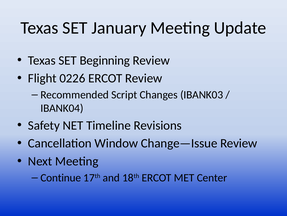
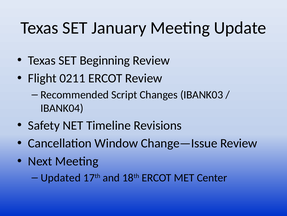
0226: 0226 -> 0211
Continue: Continue -> Updated
